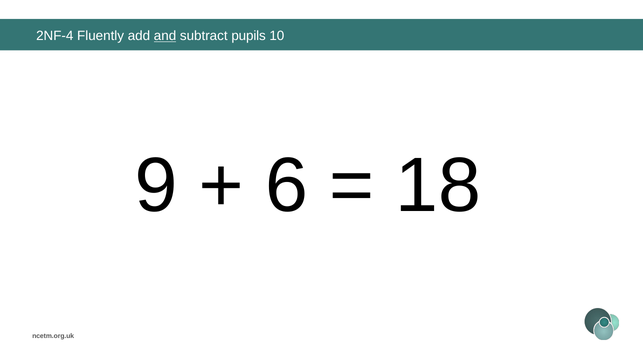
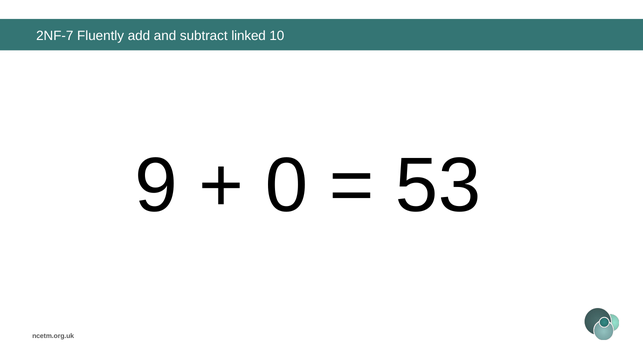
2NF-4: 2NF-4 -> 2NF-7
and underline: present -> none
pupils: pupils -> linked
6: 6 -> 0
18: 18 -> 53
